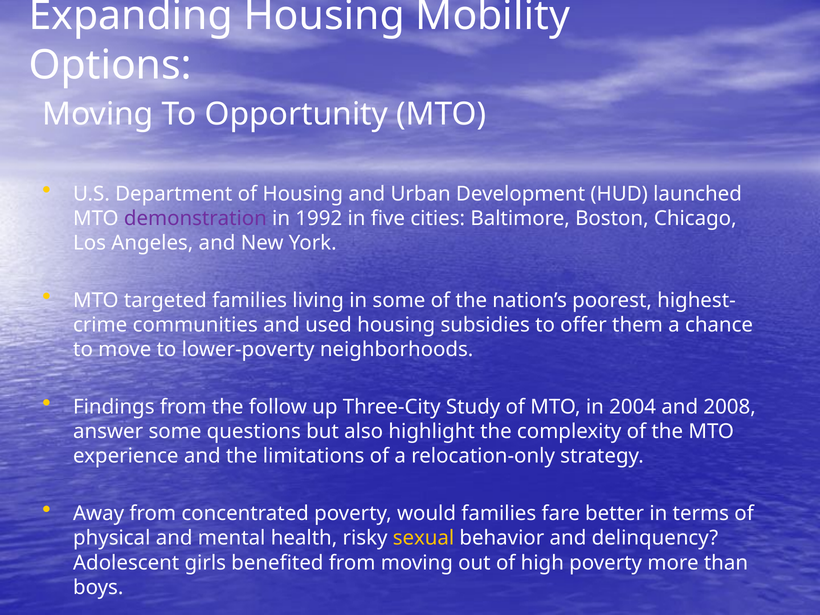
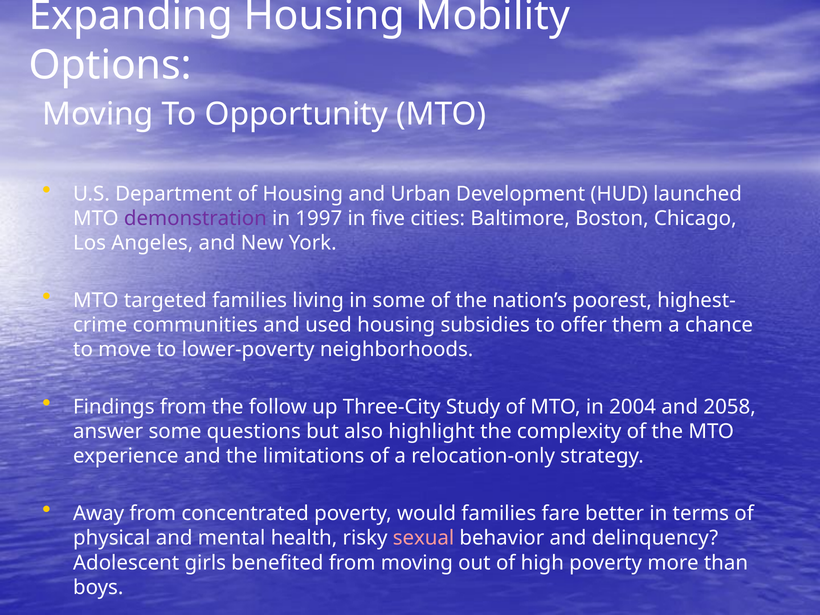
1992: 1992 -> 1997
2008: 2008 -> 2058
sexual colour: yellow -> pink
